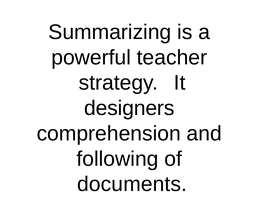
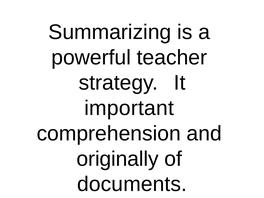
designers: designers -> important
following: following -> originally
